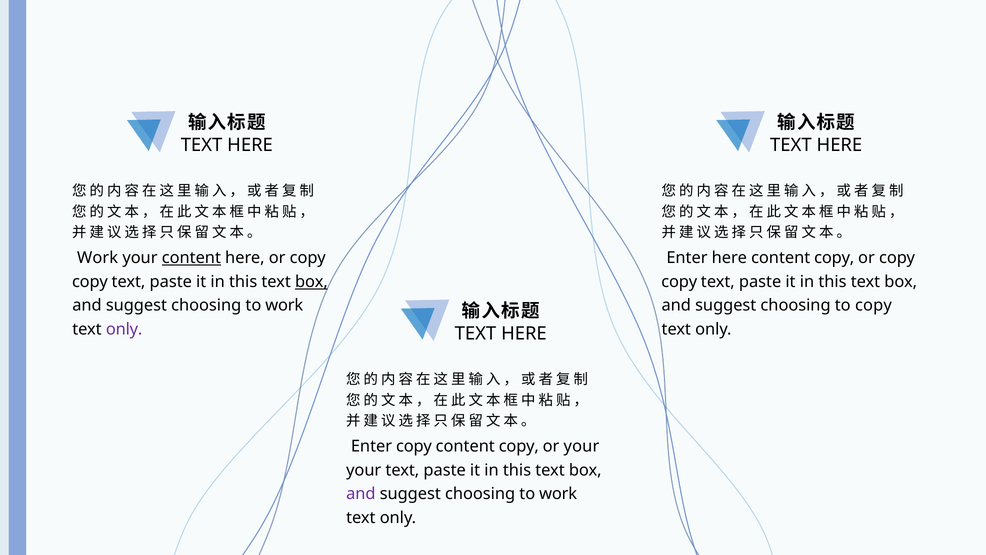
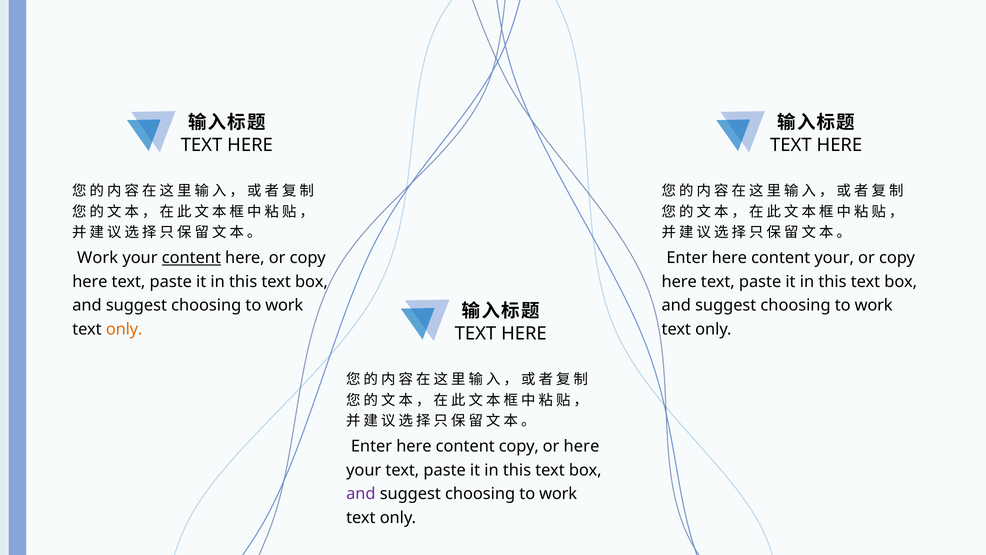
copy at (834, 258): copy -> your
copy at (90, 282): copy -> here
box at (311, 282) underline: present -> none
copy at (679, 282): copy -> here
copy at (873, 305): copy -> work
only at (124, 329) colour: purple -> orange
copy at (414, 446): copy -> here
or your: your -> here
